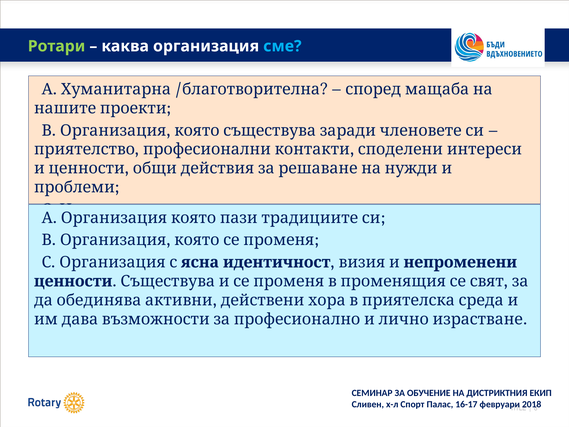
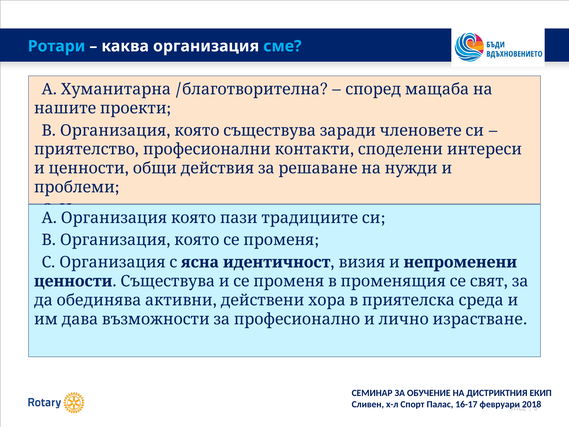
Ротари colour: light green -> light blue
